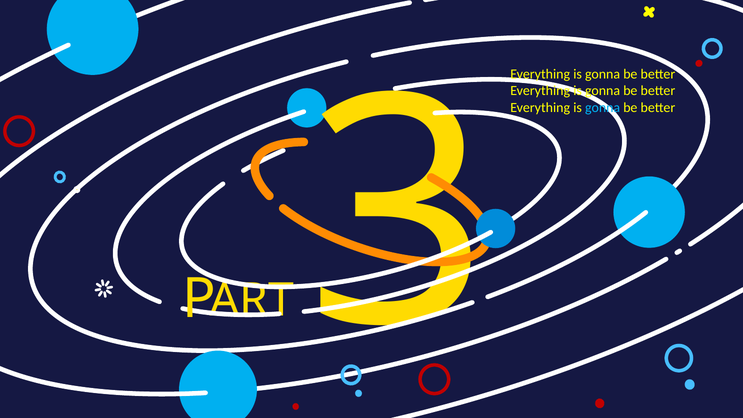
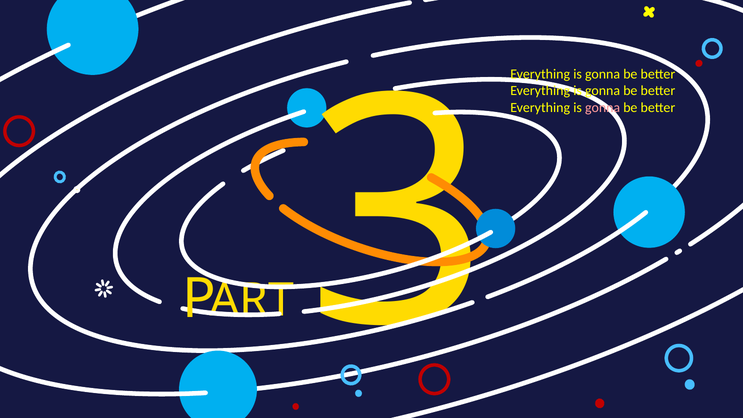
gonna at (603, 107) colour: light blue -> pink
